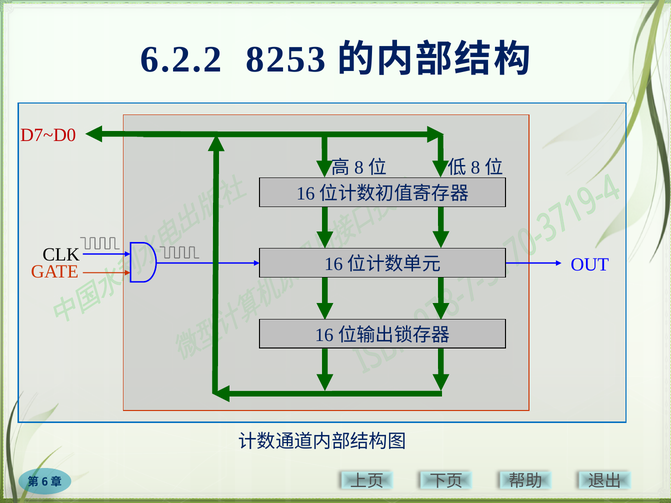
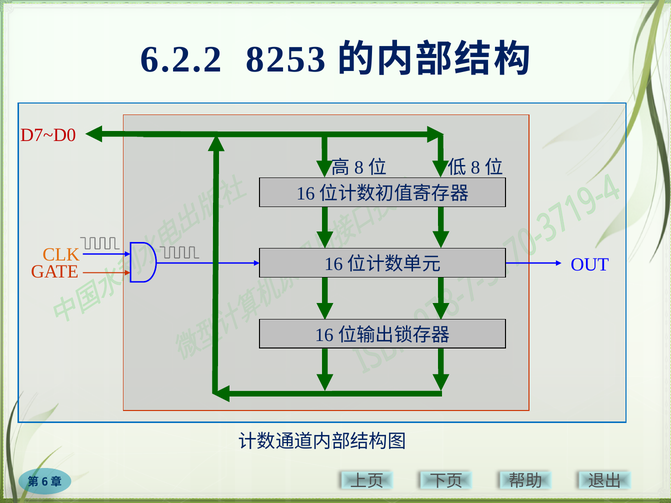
CLK colour: black -> orange
